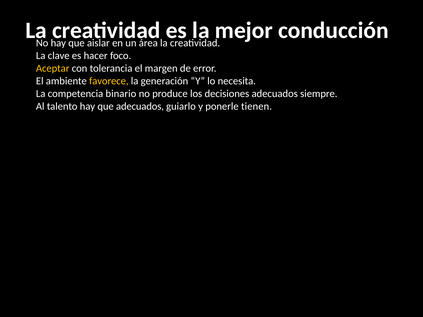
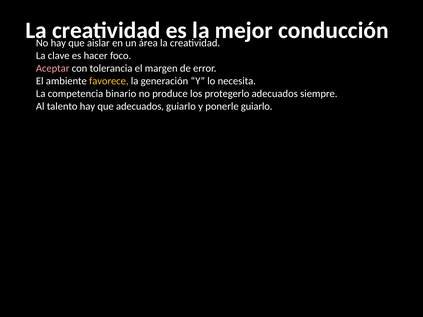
Aceptar colour: yellow -> pink
decisiones: decisiones -> protegerlo
ponerle tienen: tienen -> guiarlo
